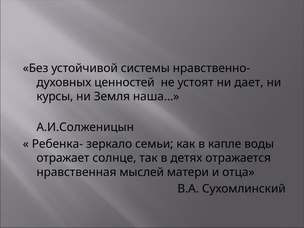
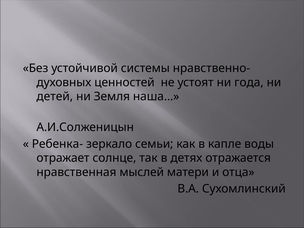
дает: дает -> года
курсы: курсы -> детей
